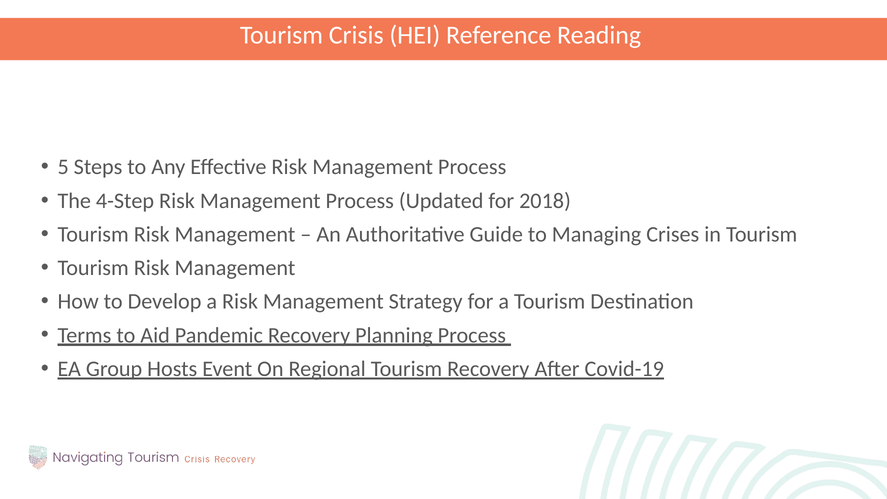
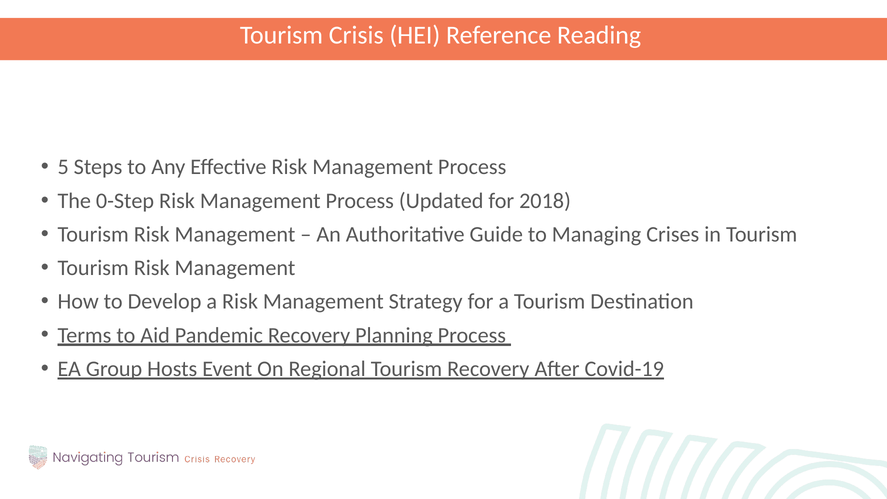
4-Step: 4-Step -> 0-Step
